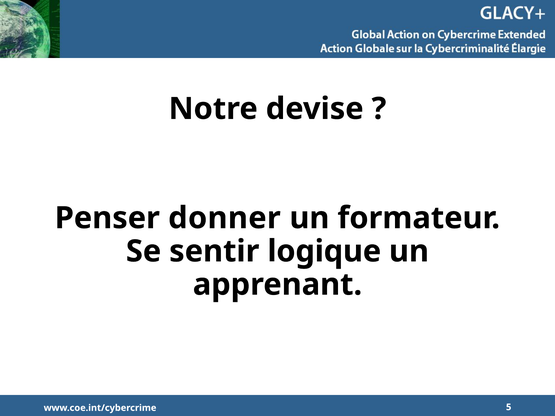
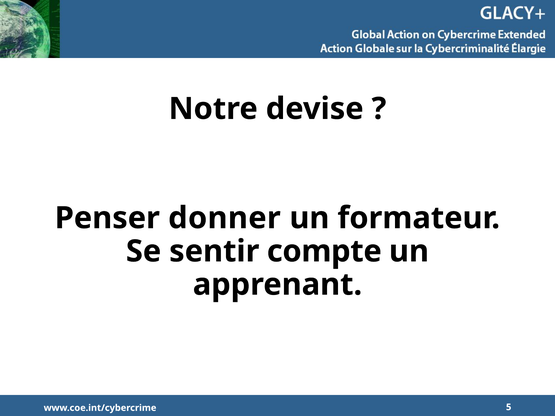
logique: logique -> compte
